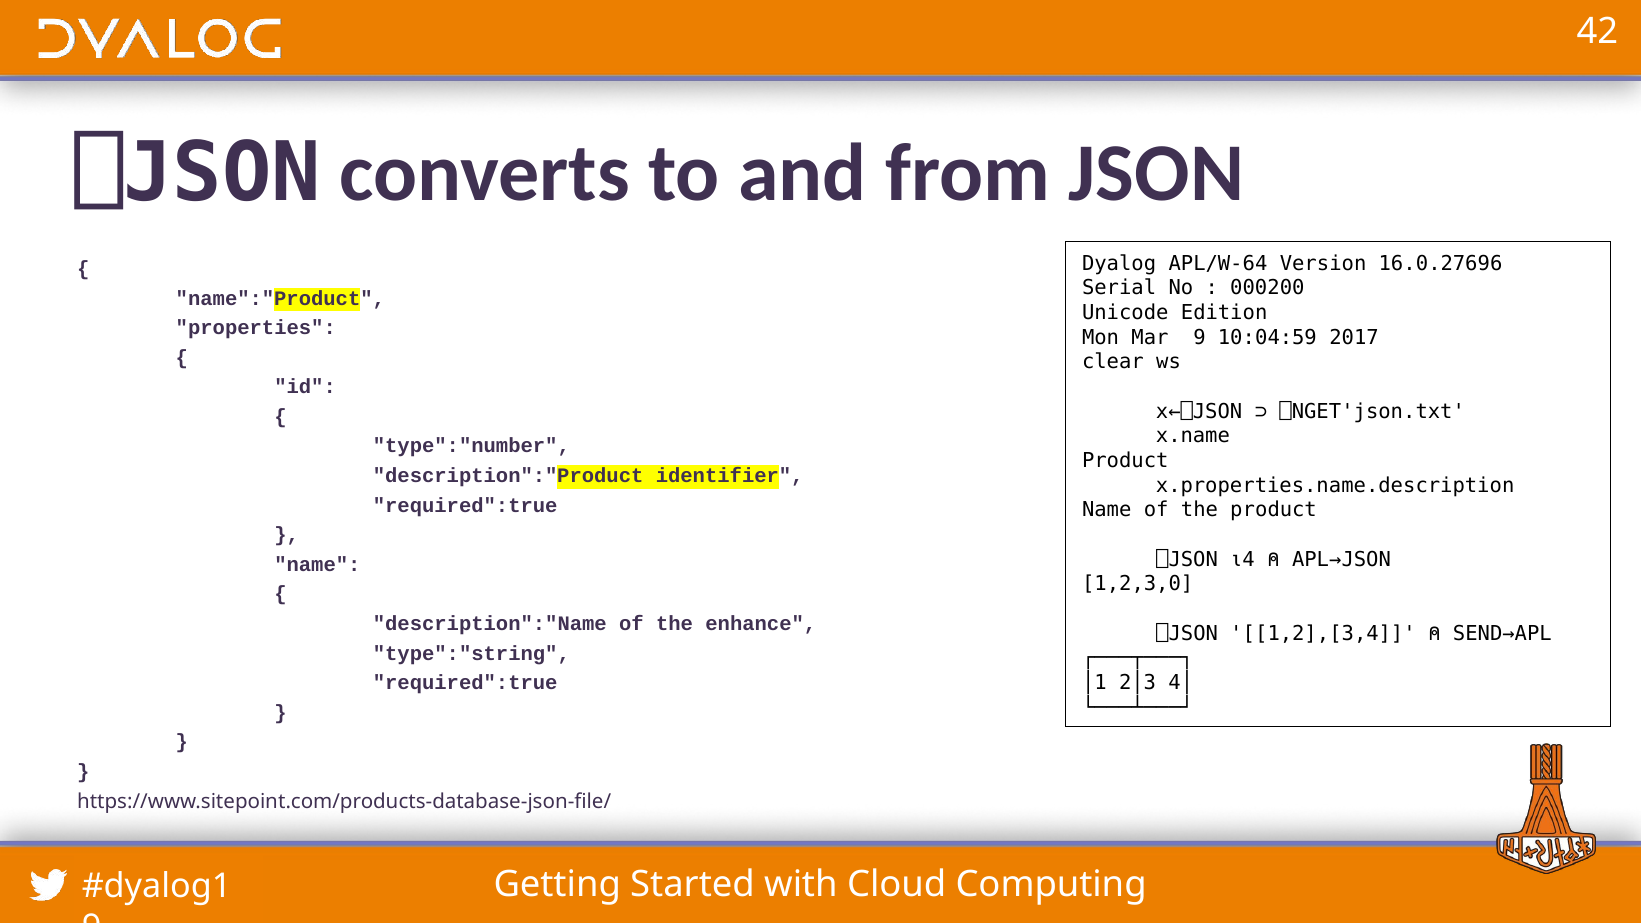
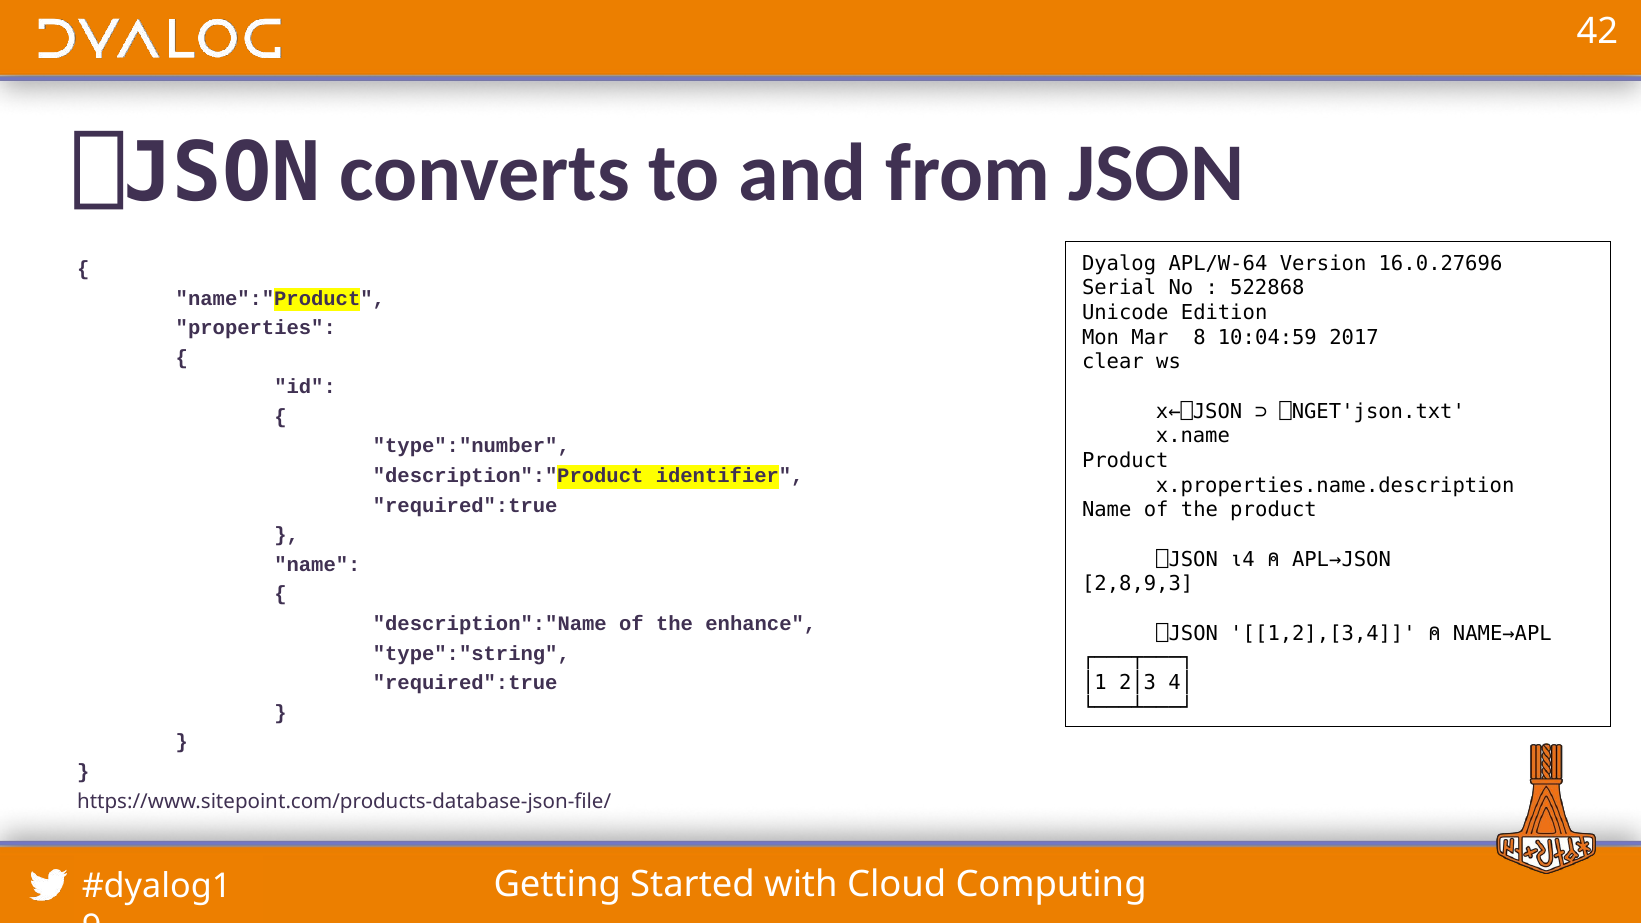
000200: 000200 -> 522868
Mar 9: 9 -> 8
1,2,3,0: 1,2,3,0 -> 2,8,9,3
SEND→APL: SEND→APL -> NAME→APL
